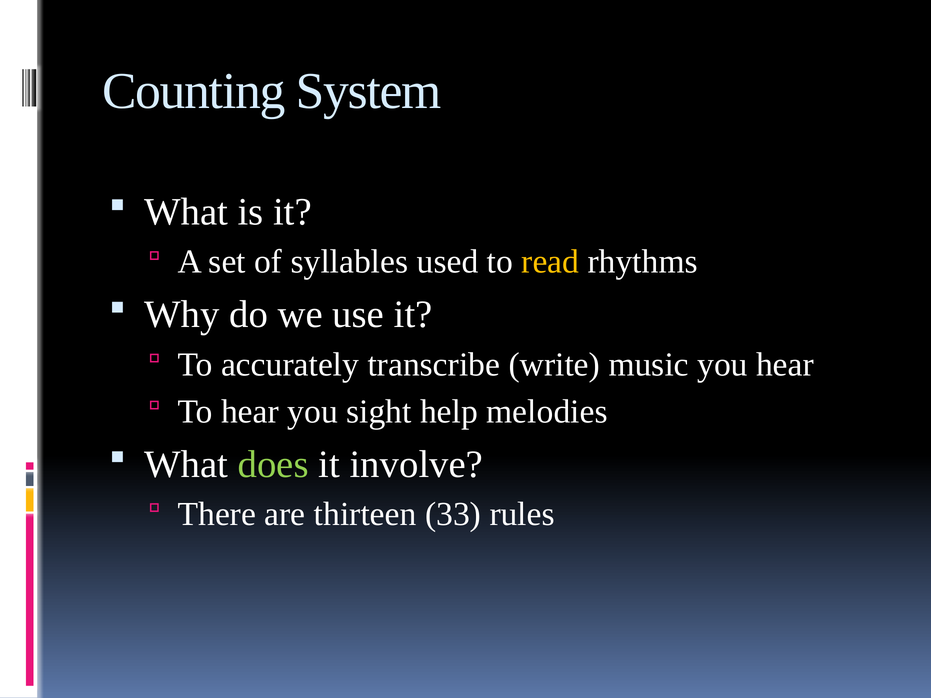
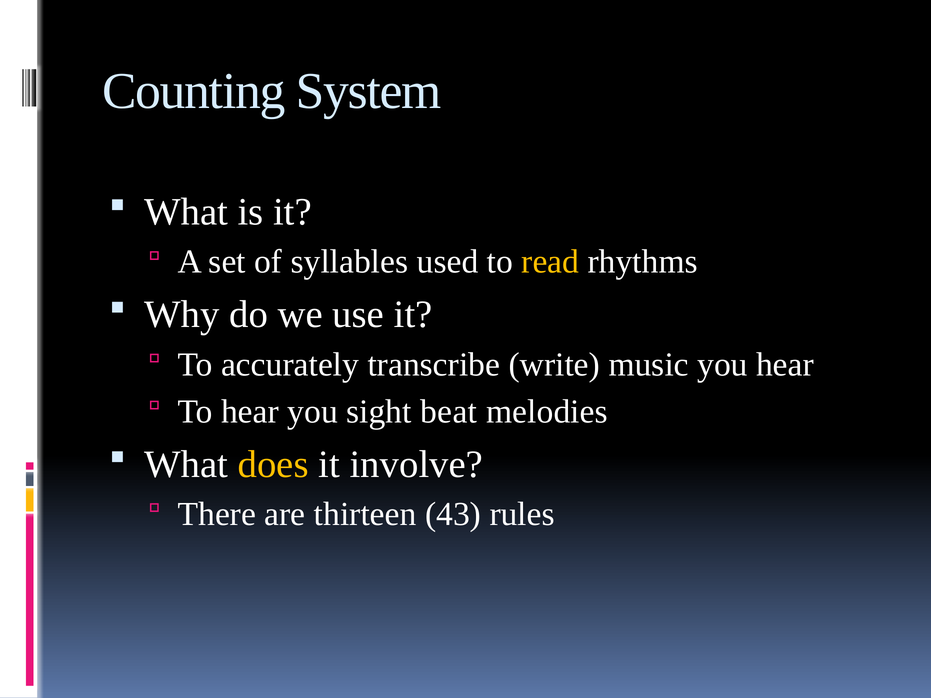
help: help -> beat
does colour: light green -> yellow
33: 33 -> 43
